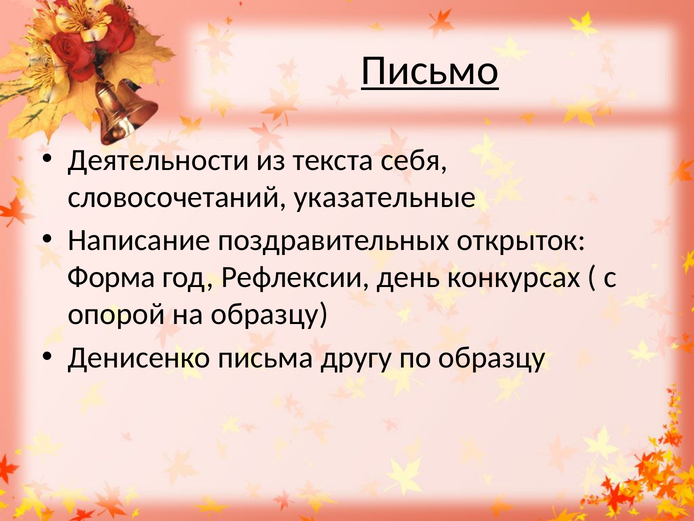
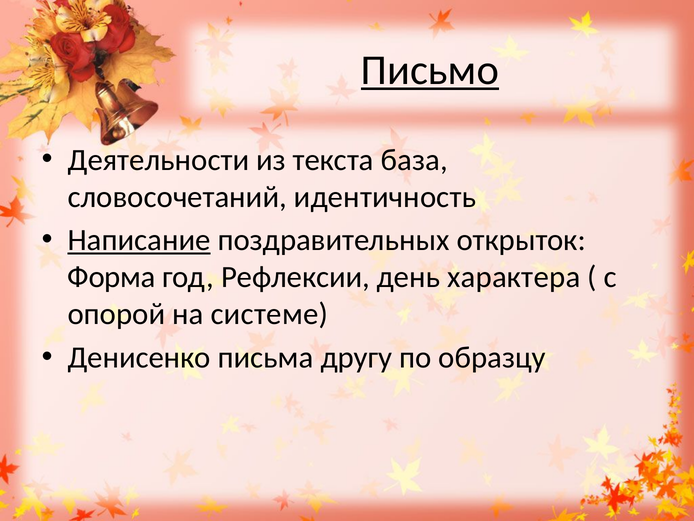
себя: себя -> база
указательные: указательные -> идентичность
Написание underline: none -> present
конкурсах: конкурсах -> характера
на образцу: образцу -> системе
